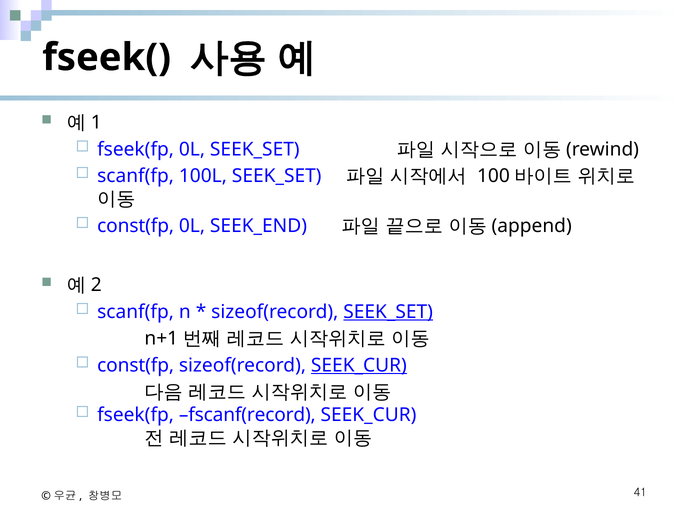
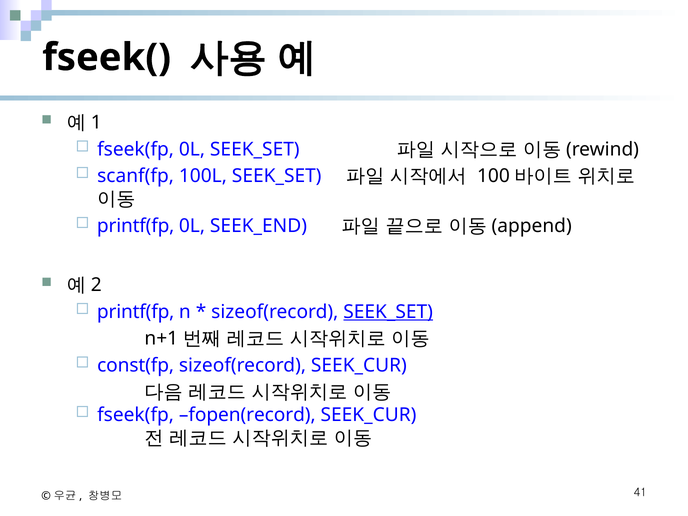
const(fp at (136, 226): const(fp -> printf(fp
scanf(fp at (136, 312): scanf(fp -> printf(fp
SEEK_CUR at (359, 365) underline: present -> none
fscanf(record: fscanf(record -> fopen(record
